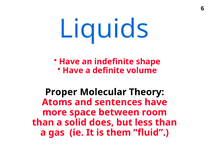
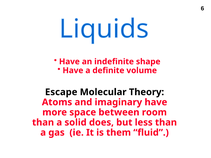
Proper: Proper -> Escape
sentences: sentences -> imaginary
